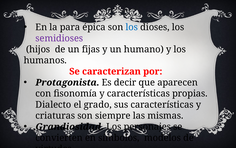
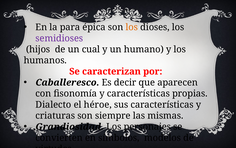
los at (132, 27) colour: blue -> orange
fijas: fijas -> cual
Protagonista: Protagonista -> Caballeresco
grado: grado -> héroe
